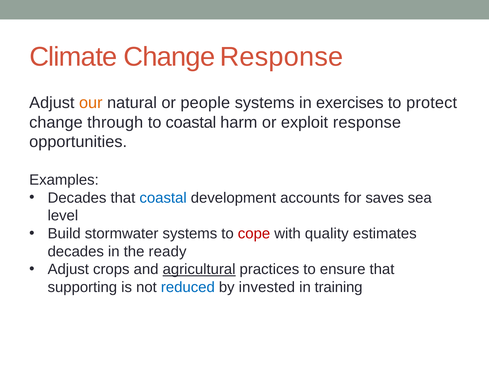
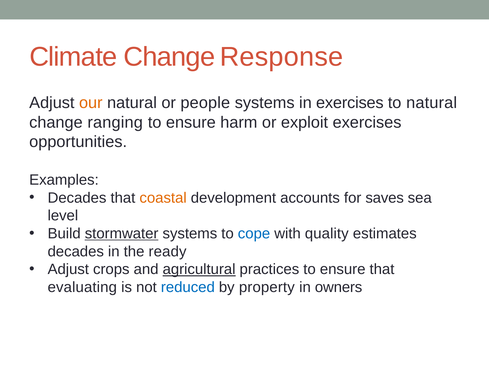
to protect: protect -> natural
through: through -> ranging
coastal at (191, 123): coastal -> ensure
exploit response: response -> exercises
coastal at (163, 198) colour: blue -> orange
stormwater underline: none -> present
cope colour: red -> blue
supporting: supporting -> evaluating
invested: invested -> property
training: training -> owners
